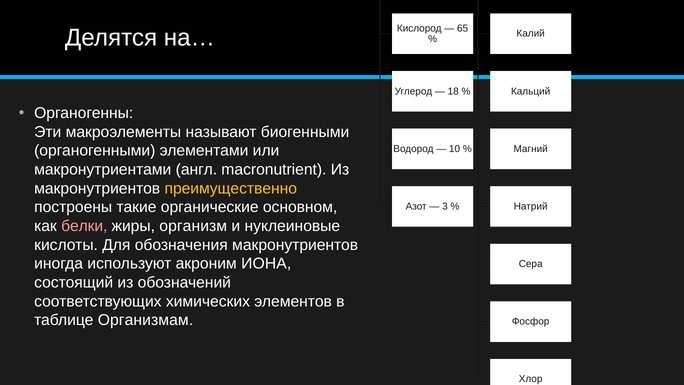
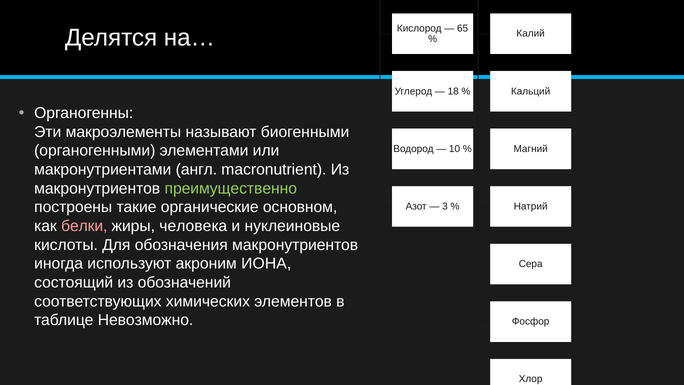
преимущественно colour: yellow -> light green
организм: организм -> человека
Организмам: Организмам -> Невозможно
